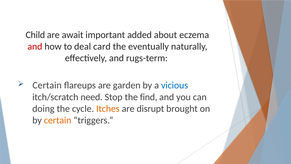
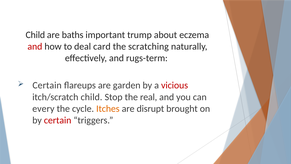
await: await -> baths
added: added -> trump
eventually: eventually -> scratching
vicious colour: blue -> red
itch/scratch need: need -> child
find: find -> real
doing: doing -> every
certain at (58, 120) colour: orange -> red
